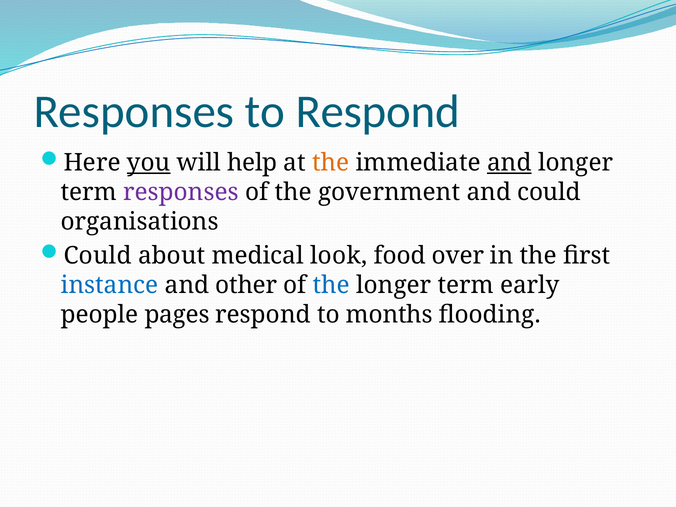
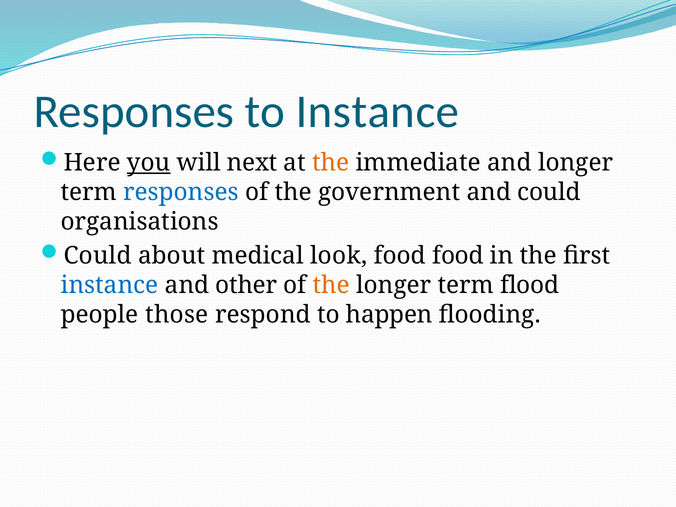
to Respond: Respond -> Instance
help: help -> next
and at (509, 163) underline: present -> none
responses at (181, 192) colour: purple -> blue
food over: over -> food
the at (331, 285) colour: blue -> orange
early: early -> flood
pages: pages -> those
months: months -> happen
